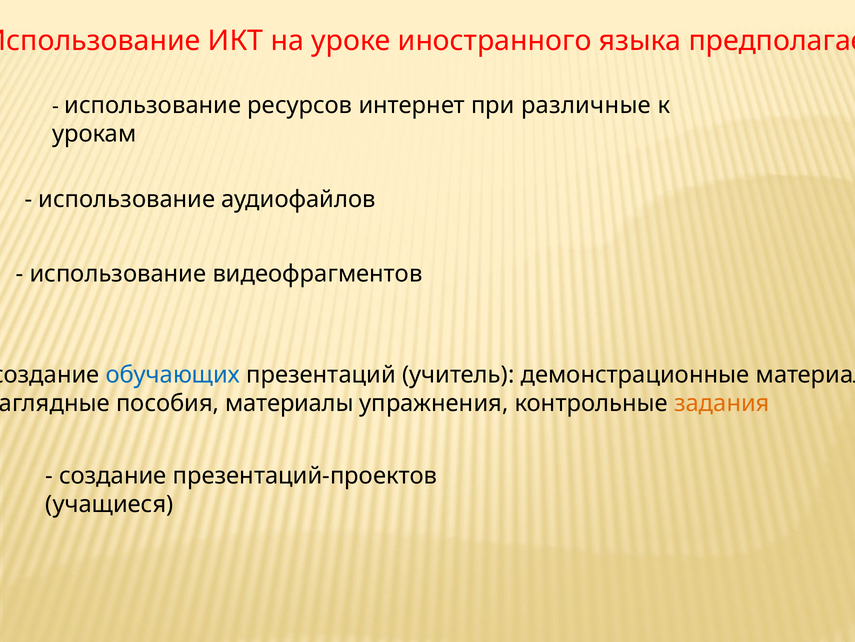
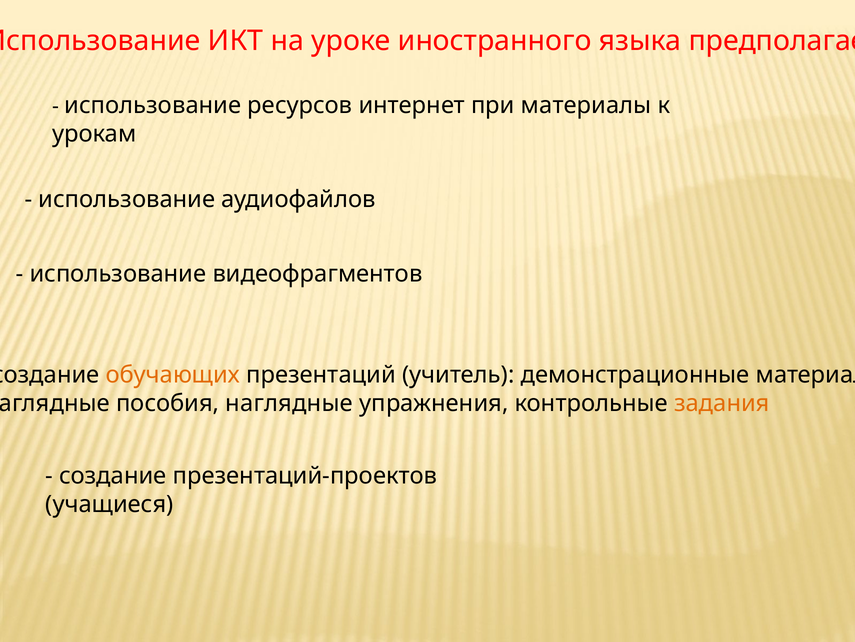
при различные: различные -> материалы
обучающих colour: blue -> orange
пособия материалы: материалы -> наглядные
